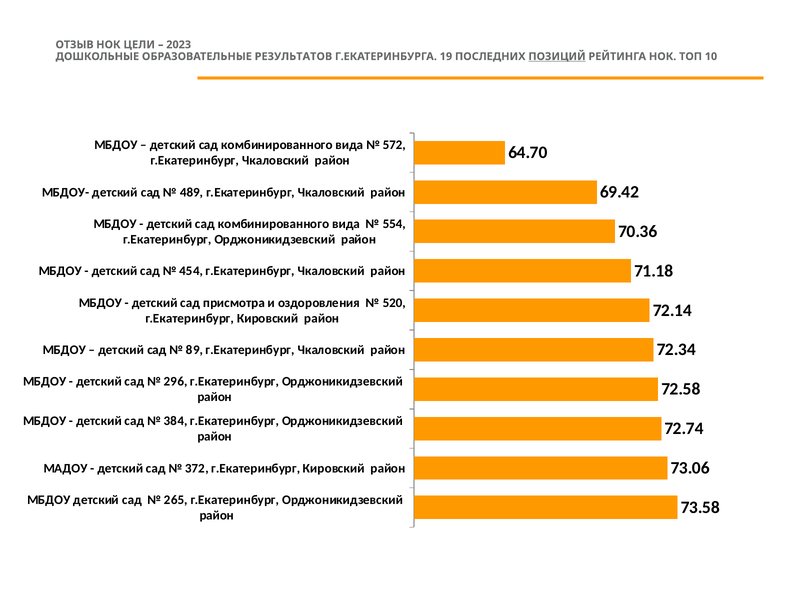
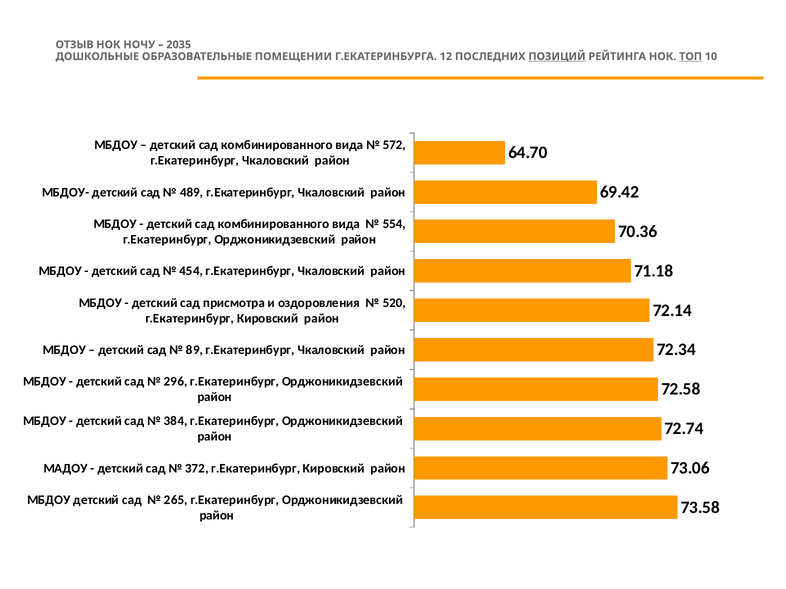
ЦЕЛИ: ЦЕЛИ -> НОЧУ
2023: 2023 -> 2035
РЕЗУЛЬТАТОВ: РЕЗУЛЬТАТОВ -> ПОМЕЩЕНИИ
19: 19 -> 12
ТОП underline: none -> present
